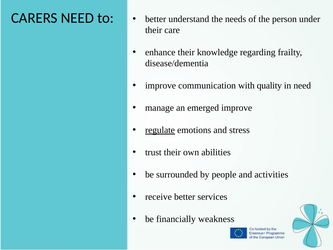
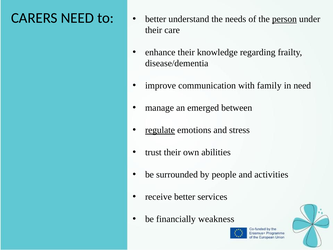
person underline: none -> present
quality: quality -> family
emerged improve: improve -> between
